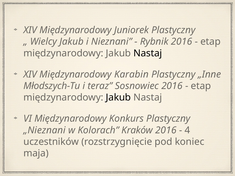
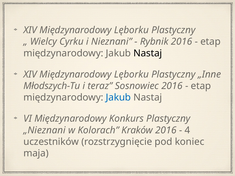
Juniorek at (131, 30): Juniorek -> Lęborku
Wielcy Jakub: Jakub -> Cyrku
Karabin at (131, 74): Karabin -> Lęborku
Jakub at (118, 98) colour: black -> blue
